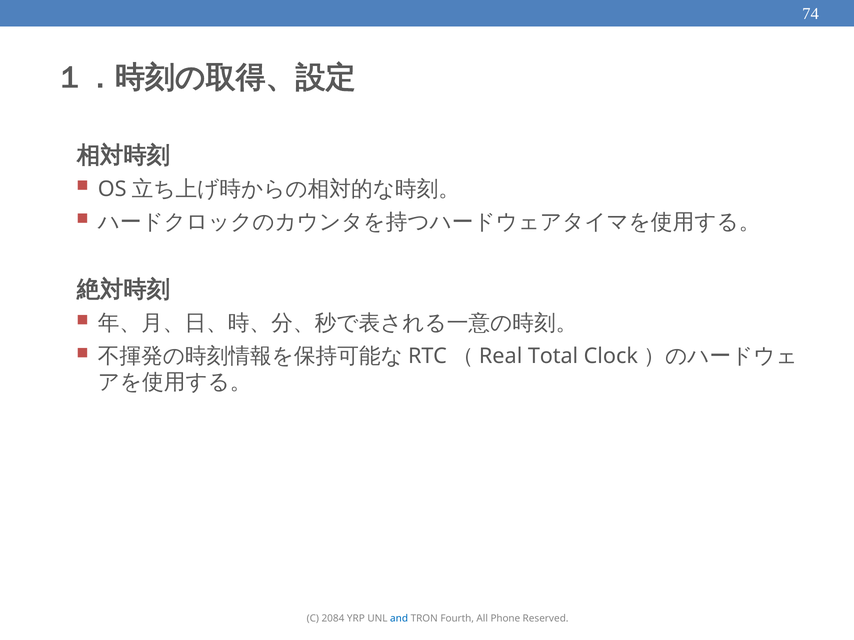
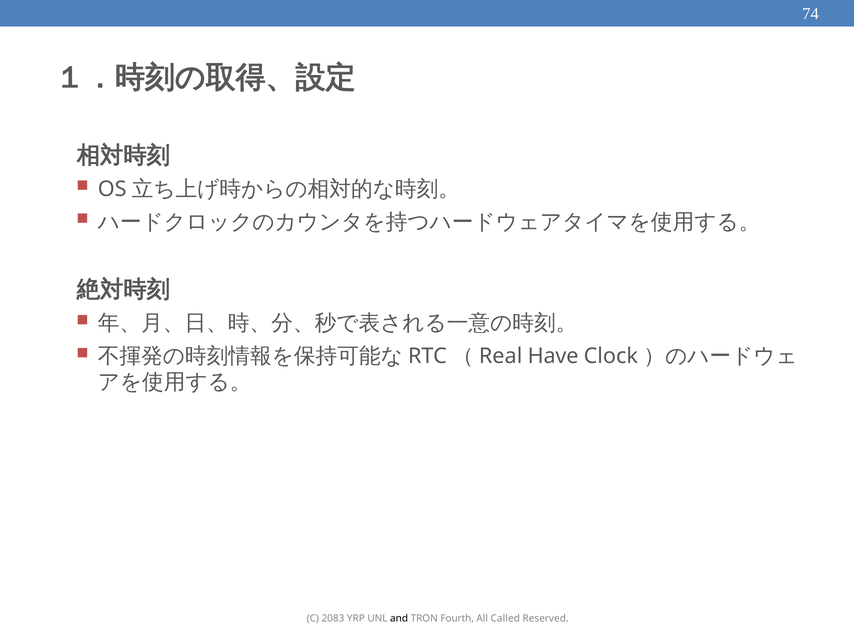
Total: Total -> Have
2084: 2084 -> 2083
and colour: blue -> black
Phone: Phone -> Called
